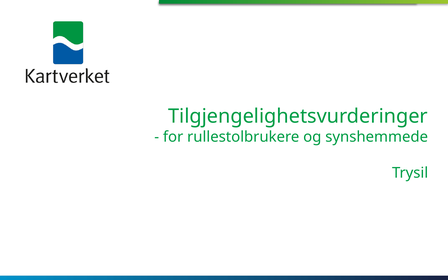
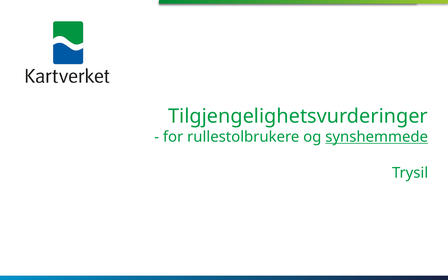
synshemmede underline: none -> present
